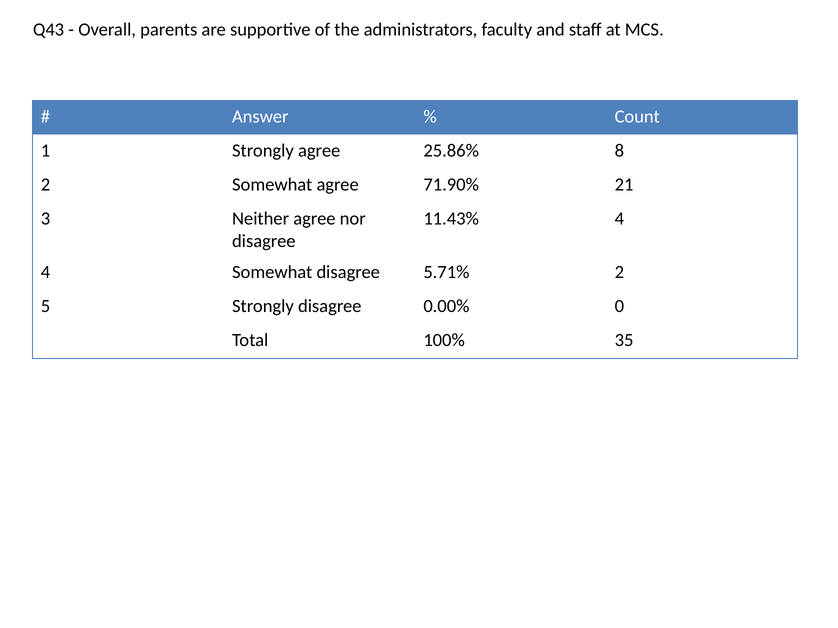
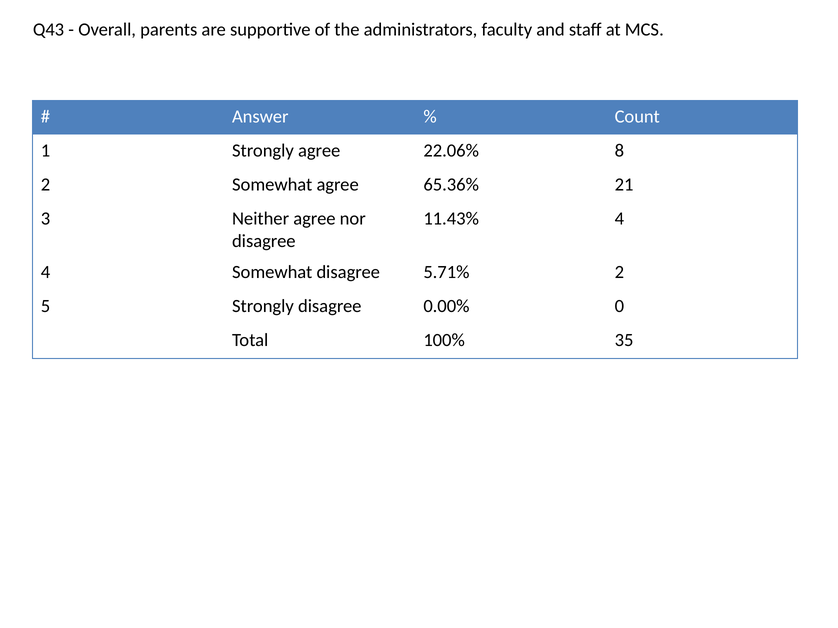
25.86%: 25.86% -> 22.06%
71.90%: 71.90% -> 65.36%
